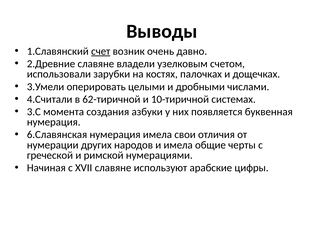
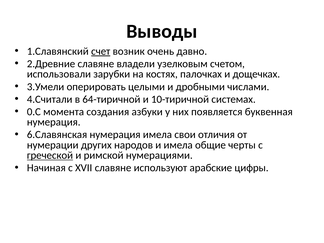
62-тиричной: 62-тиричной -> 64-тиричной
3.С: 3.С -> 0.С
греческой underline: none -> present
